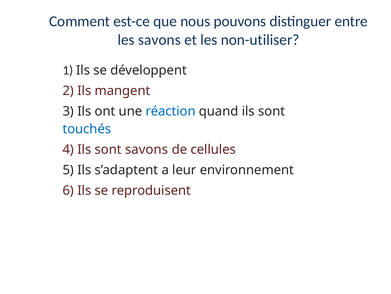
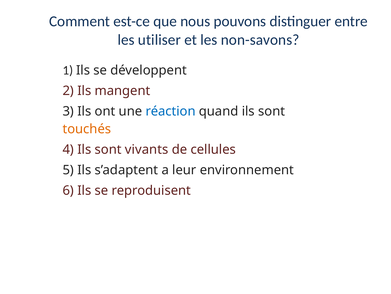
les savons: savons -> utiliser
non-utiliser: non-utiliser -> non-savons
touchés colour: blue -> orange
sont savons: savons -> vivants
